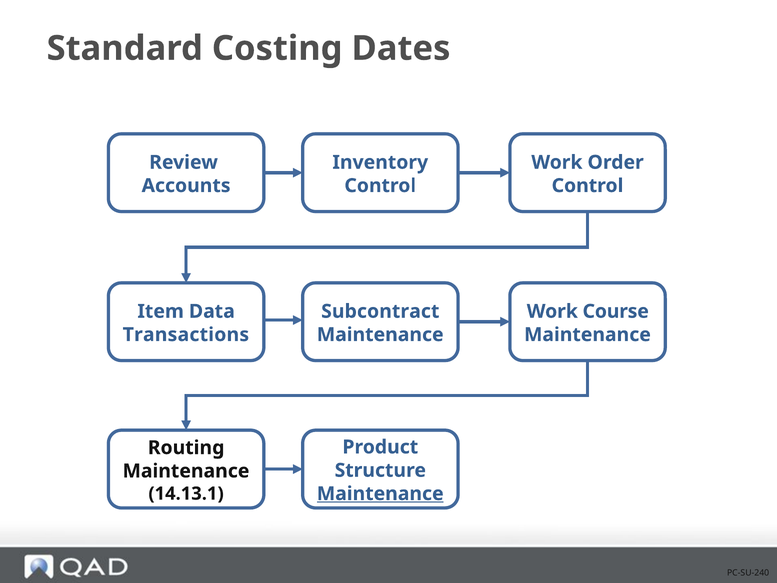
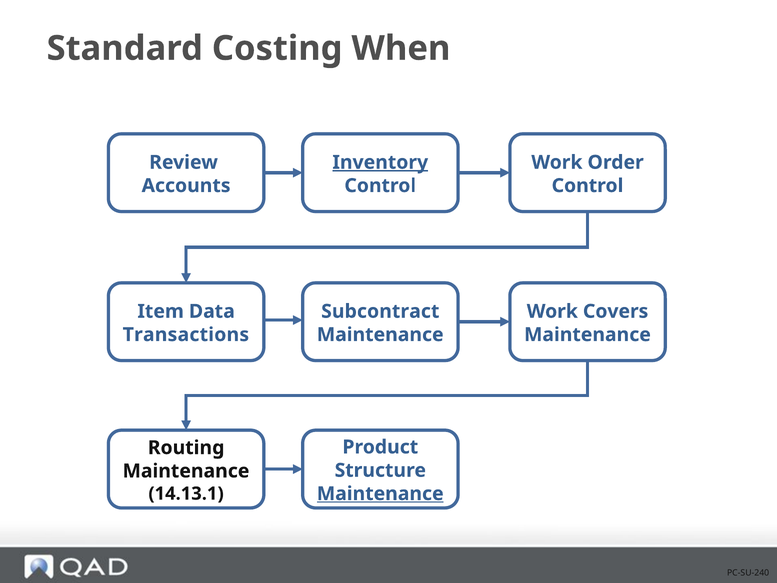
Dates: Dates -> When
Inventory underline: none -> present
Course: Course -> Covers
